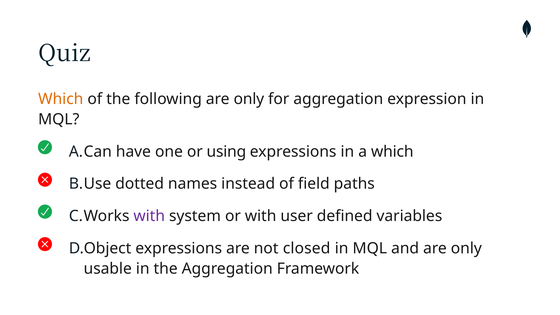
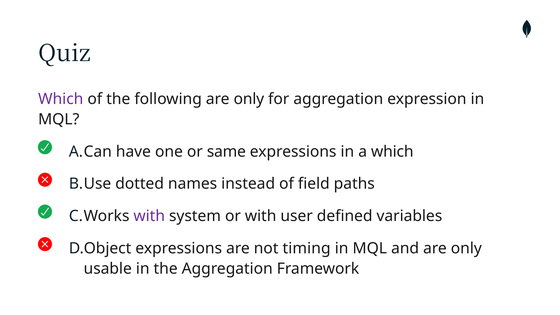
Which at (61, 99) colour: orange -> purple
using: using -> same
closed: closed -> timing
